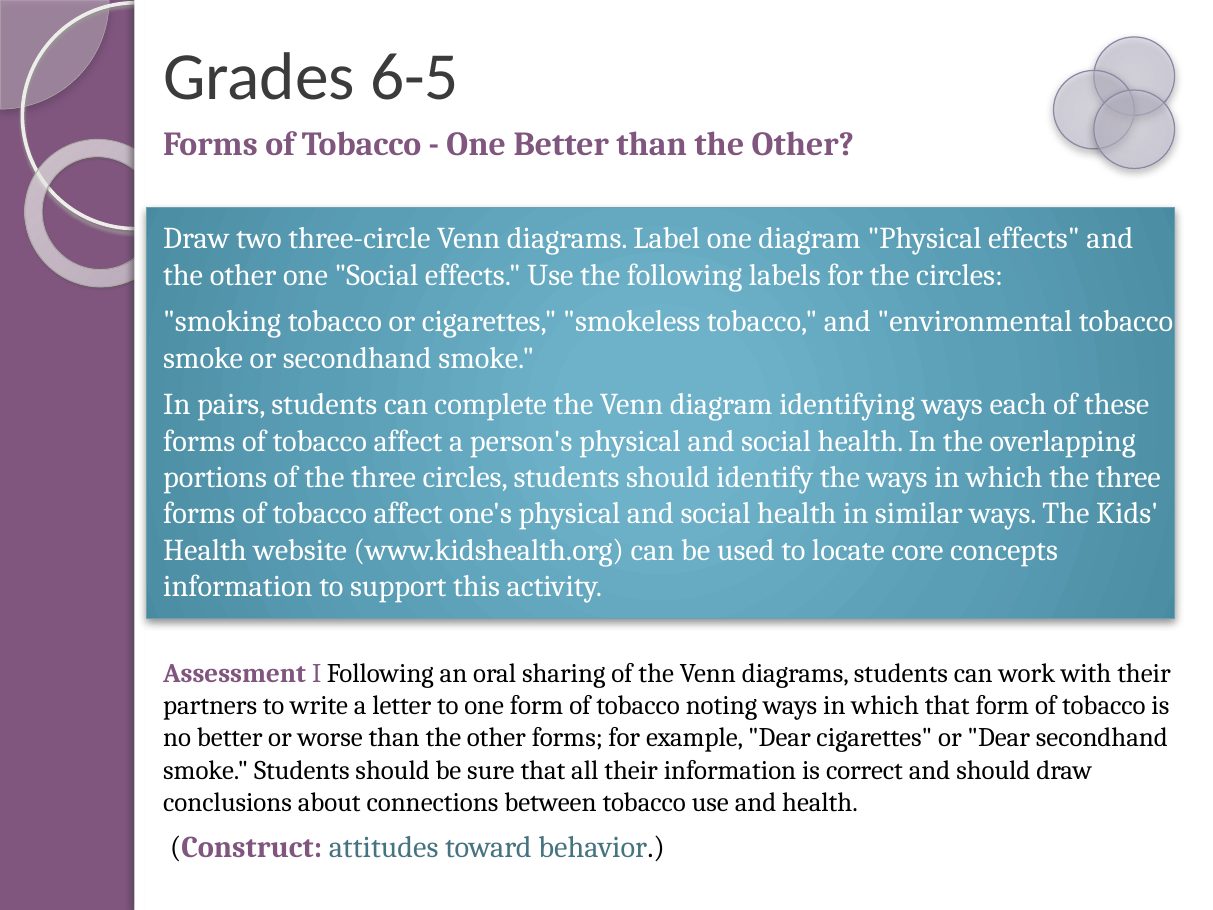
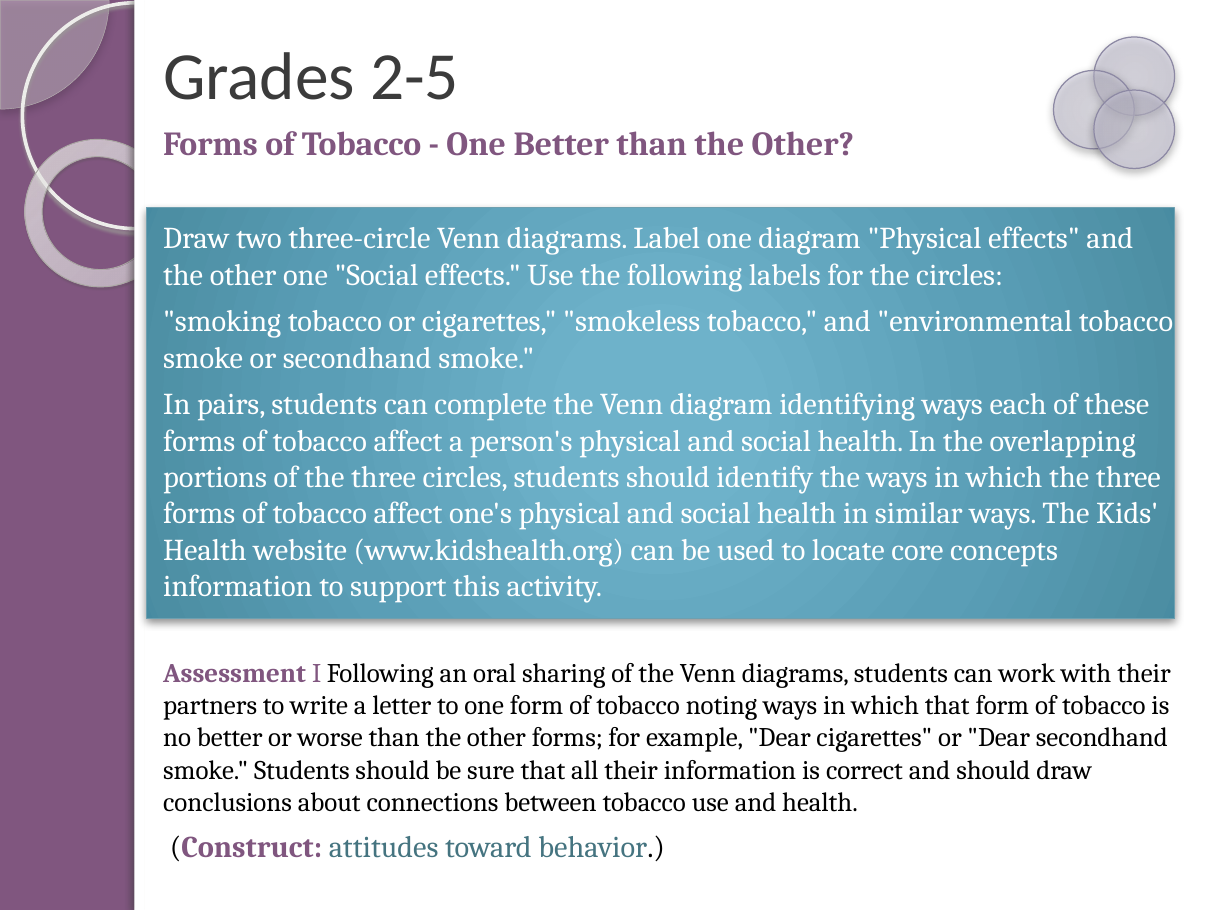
6-5: 6-5 -> 2-5
